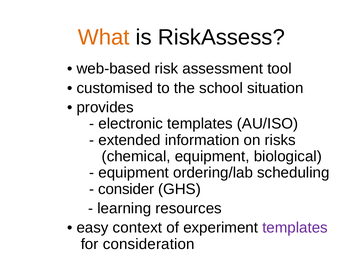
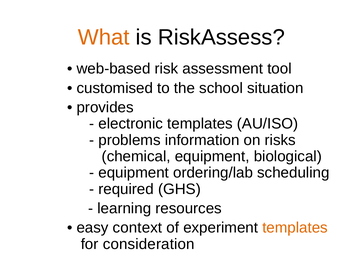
extended: extended -> problems
consider: consider -> required
templates at (295, 228) colour: purple -> orange
